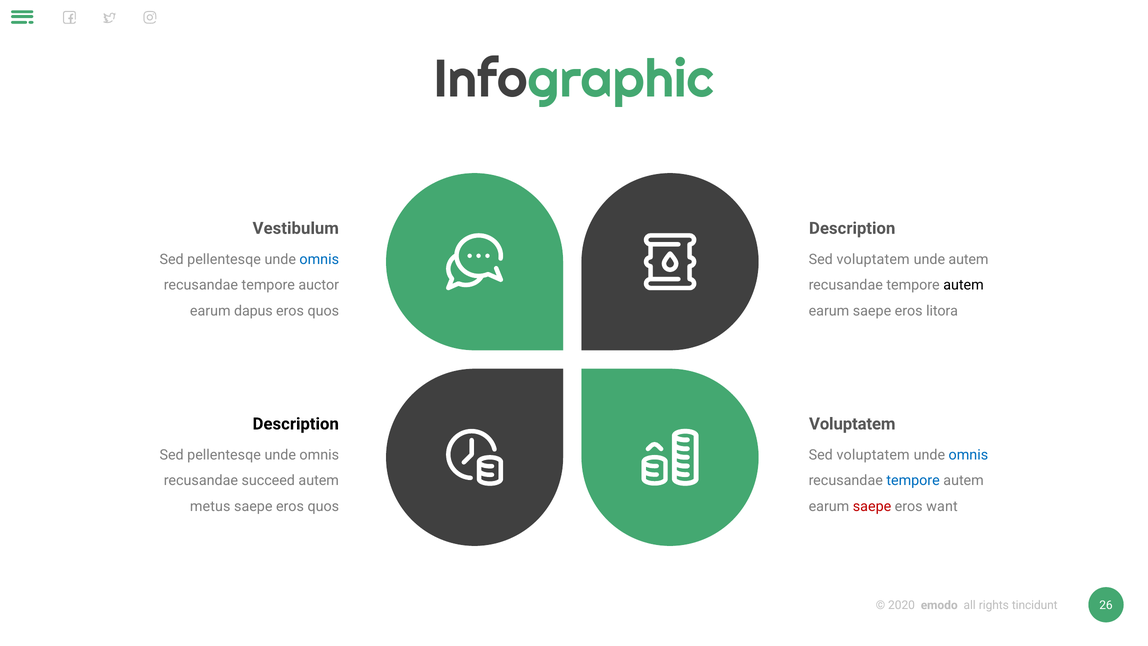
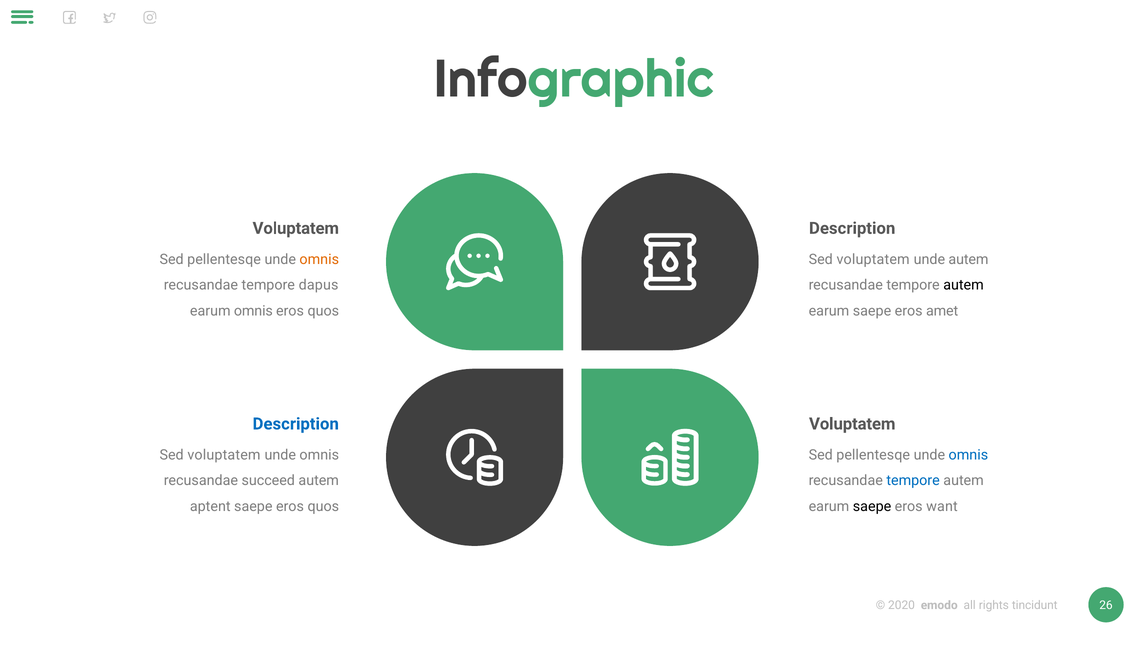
Vestibulum at (296, 228): Vestibulum -> Voluptatem
omnis at (319, 259) colour: blue -> orange
auctor: auctor -> dapus
earum dapus: dapus -> omnis
litora: litora -> amet
Description at (296, 424) colour: black -> blue
pellentesqe at (224, 455): pellentesqe -> voluptatem
voluptatem at (873, 455): voluptatem -> pellentesqe
metus: metus -> aptent
saepe at (872, 506) colour: red -> black
